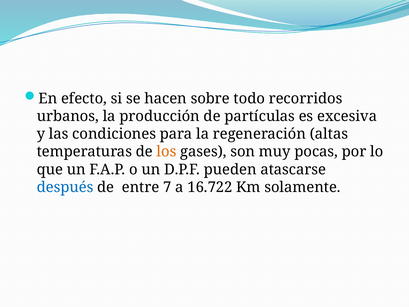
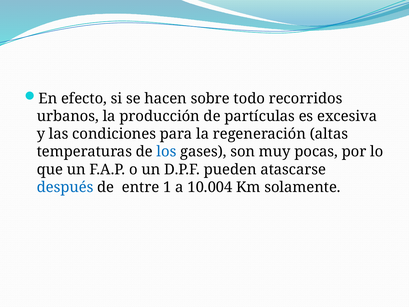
los colour: orange -> blue
7: 7 -> 1
16.722: 16.722 -> 10.004
